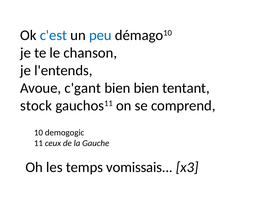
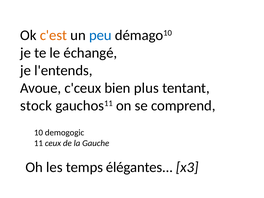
c'est colour: blue -> orange
chanson: chanson -> échangé
c'gant: c'gant -> c'ceux
bien bien: bien -> plus
vomissais: vomissais -> élégantes
